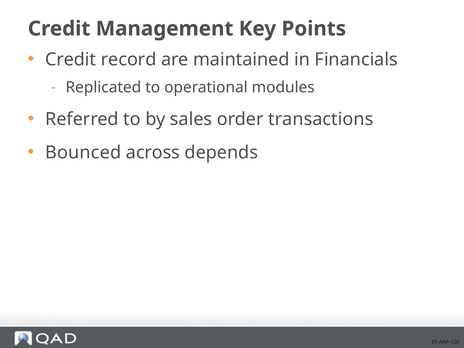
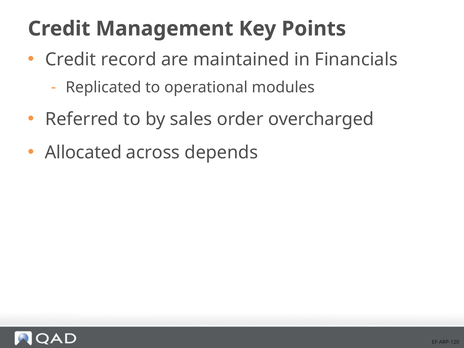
transactions: transactions -> overcharged
Bounced: Bounced -> Allocated
